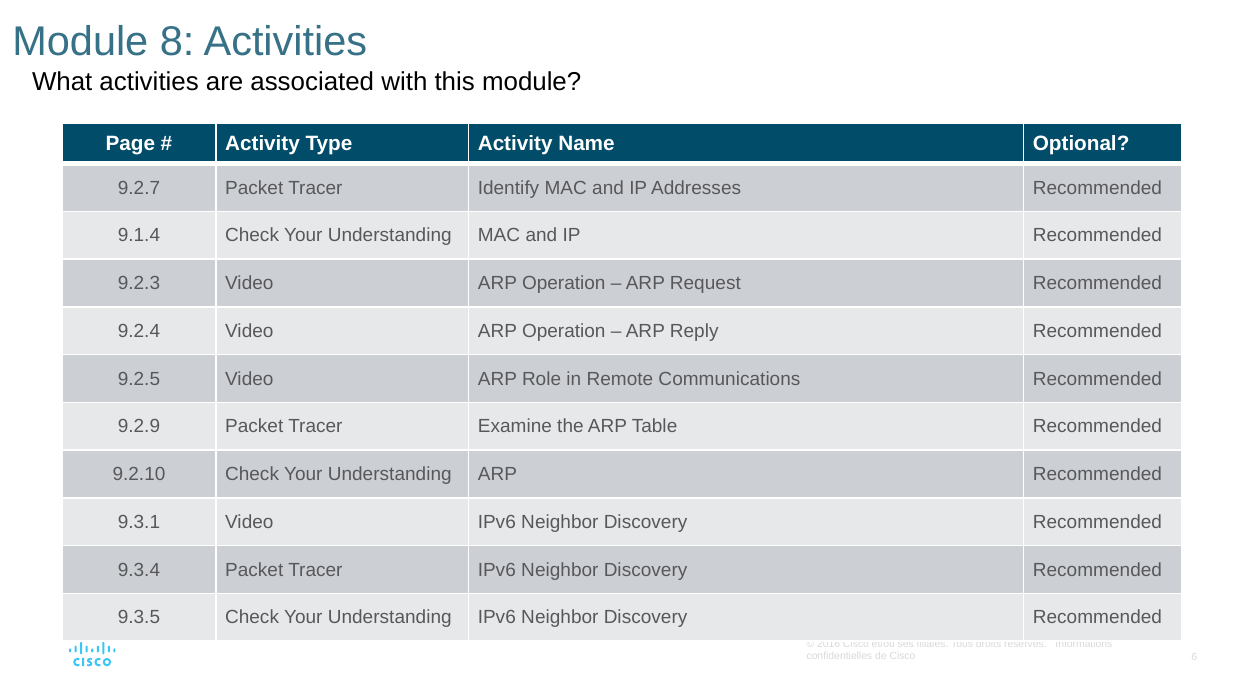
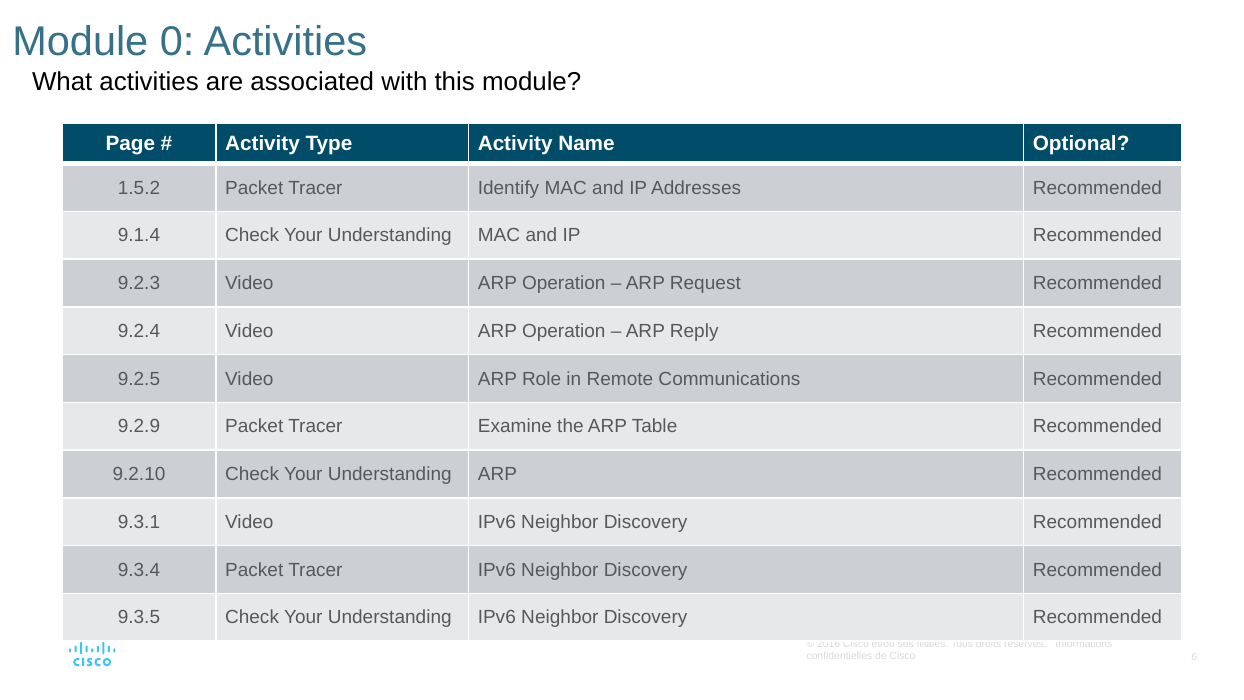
8: 8 -> 0
9.2.7: 9.2.7 -> 1.5.2
